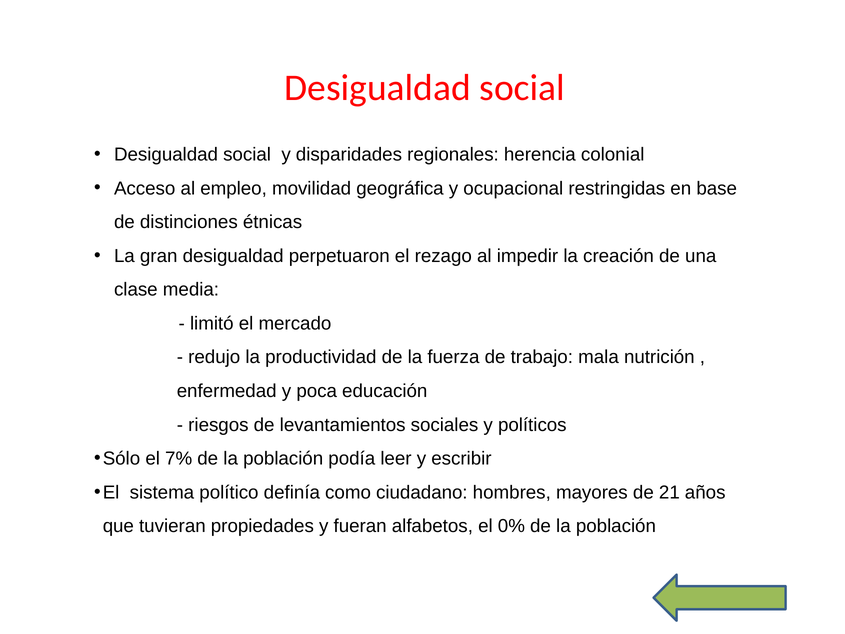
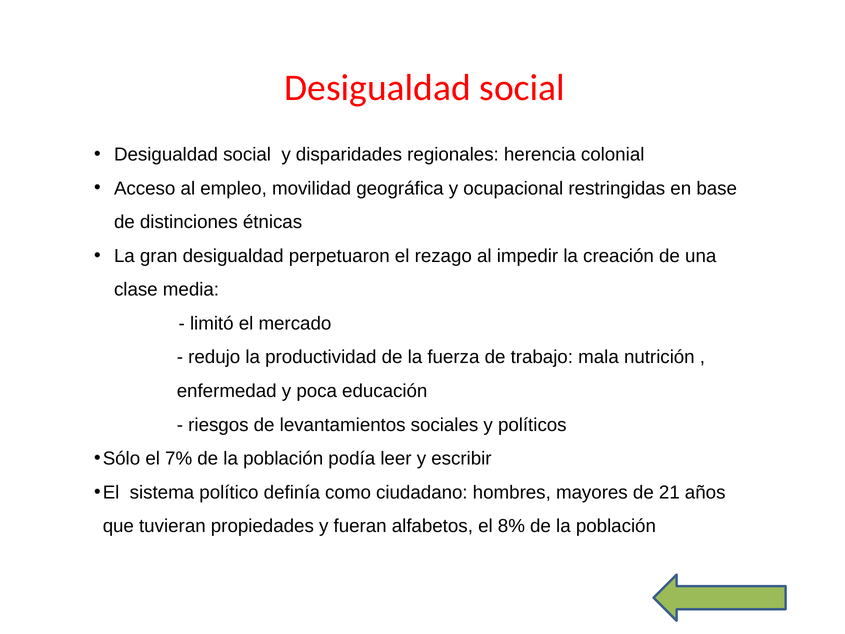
0%: 0% -> 8%
